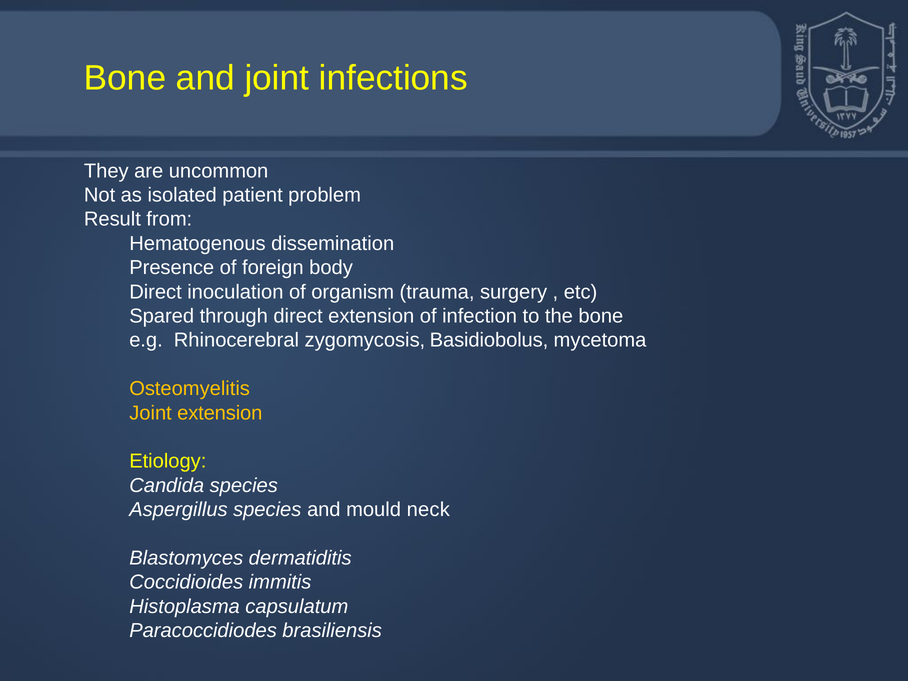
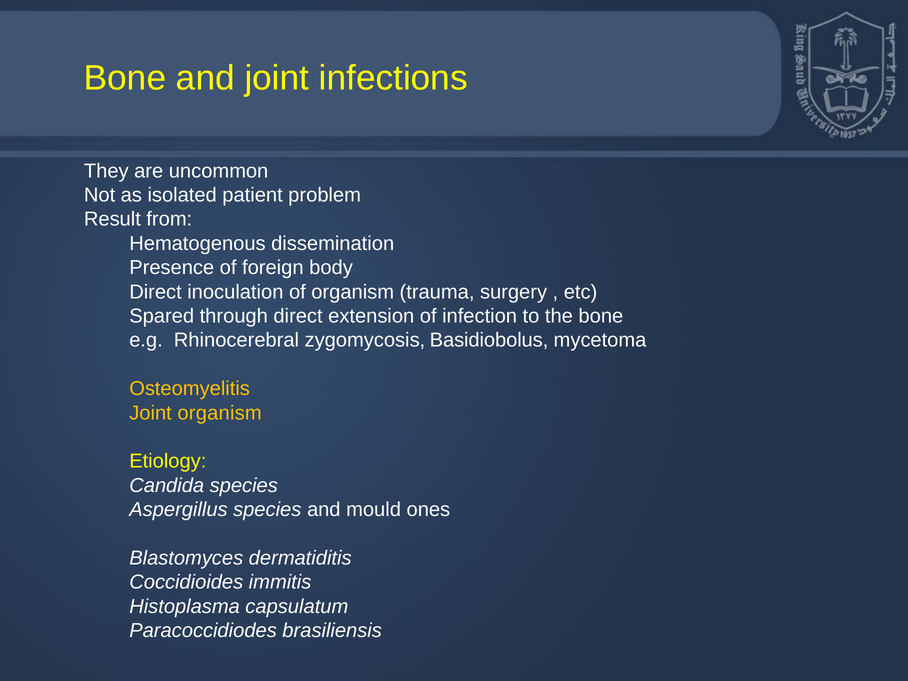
Joint extension: extension -> organism
neck: neck -> ones
